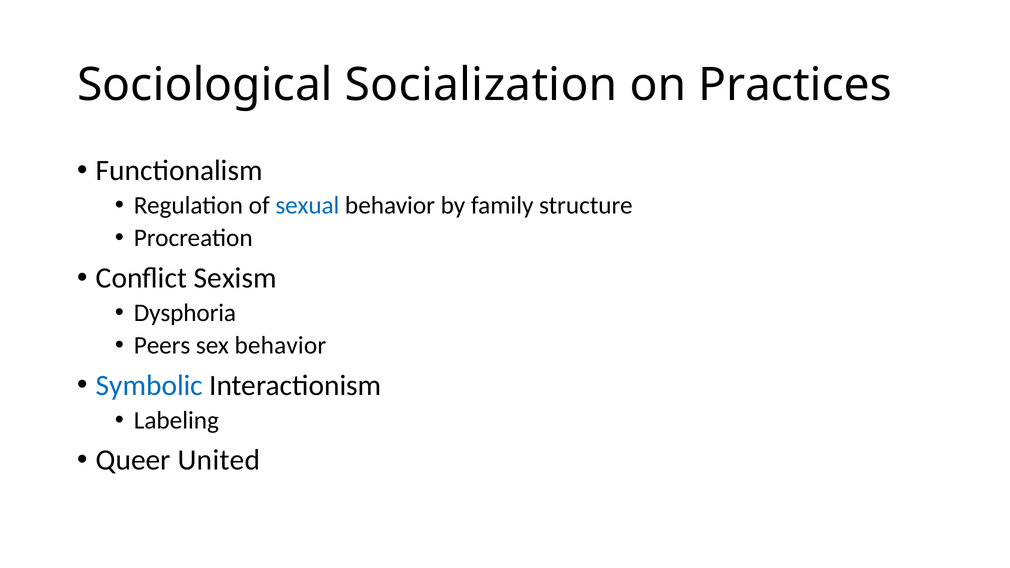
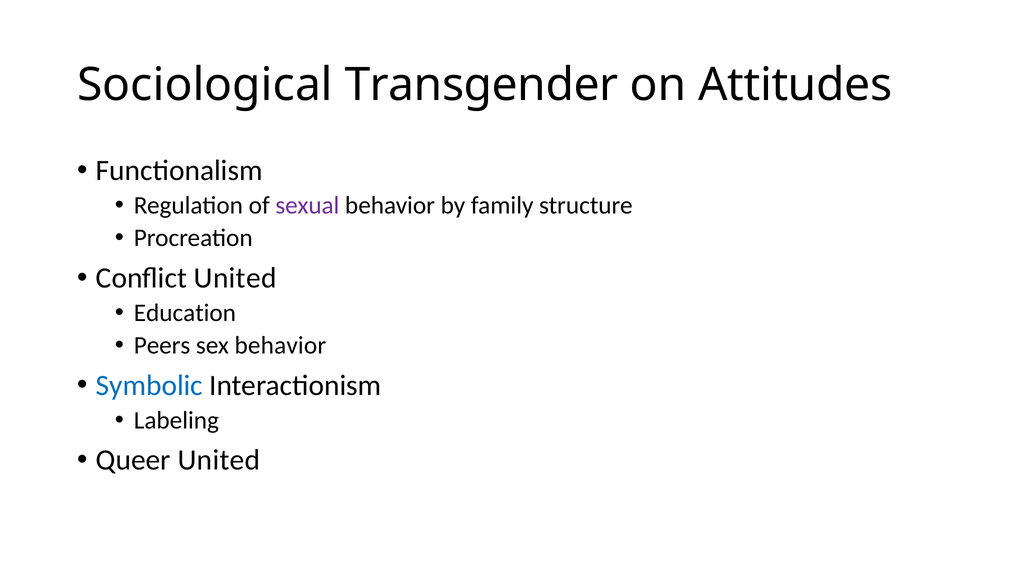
Socialization: Socialization -> Transgender
Practices: Practices -> Attitudes
sexual colour: blue -> purple
Conflict Sexism: Sexism -> United
Dysphoria: Dysphoria -> Education
